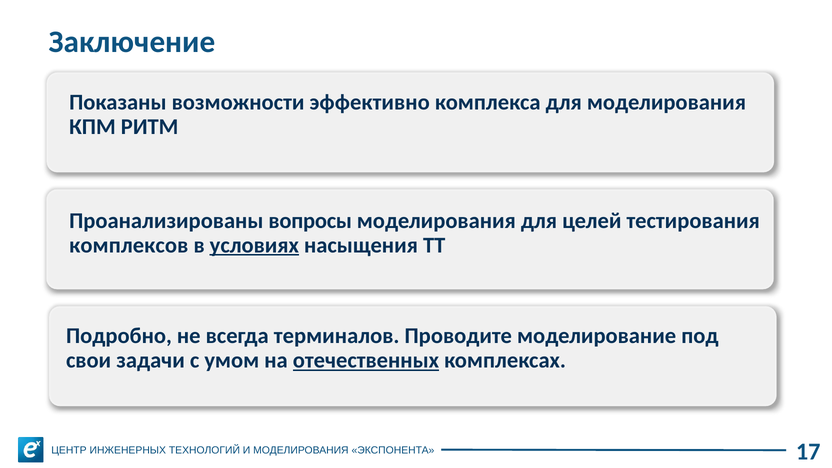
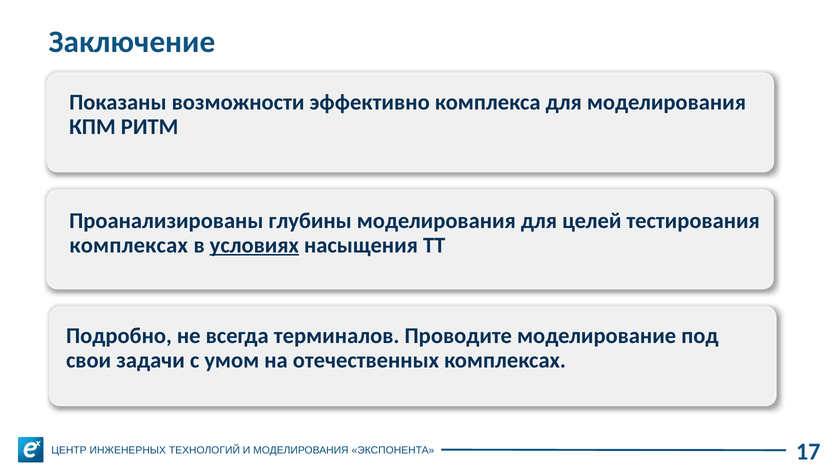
вопросы: вопросы -> глубины
комплексов at (129, 245): комплексов -> комплексах
отечественных underline: present -> none
